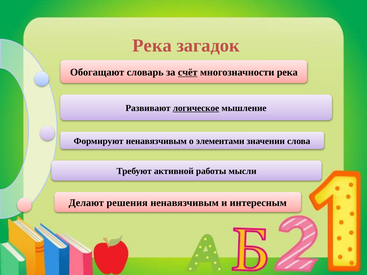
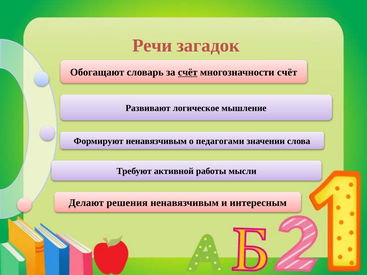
Река at (152, 46): Река -> Речи
многозначности река: река -> счёт
логическое underline: present -> none
элементами: элементами -> педагогами
